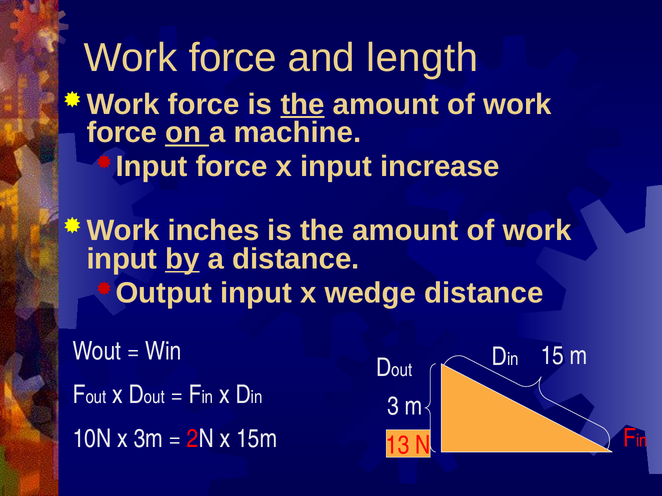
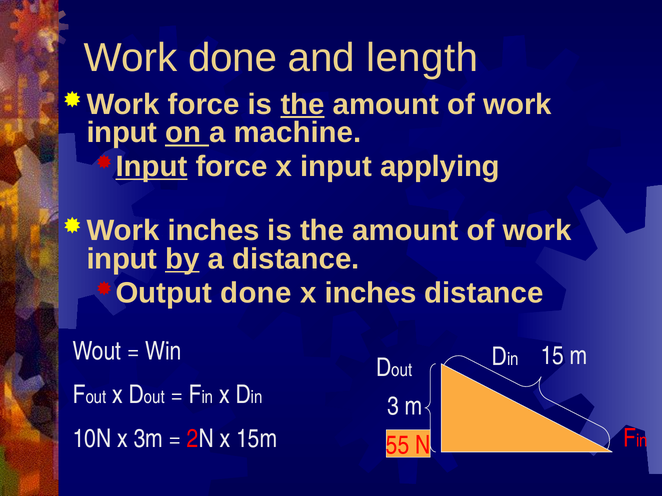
force at (233, 58): force -> done
force at (122, 133): force -> input
Input at (151, 167) underline: none -> present
increase: increase -> applying
Output input: input -> done
x wedge: wedge -> inches
13: 13 -> 55
